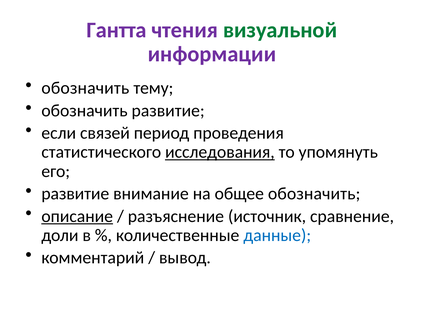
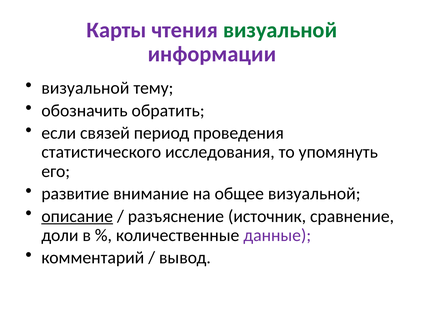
Гантта: Гантта -> Карты
обозначить at (85, 88): обозначить -> визуальной
обозначить развитие: развитие -> обратить
исследования underline: present -> none
общее обозначить: обозначить -> визуальной
данные colour: blue -> purple
